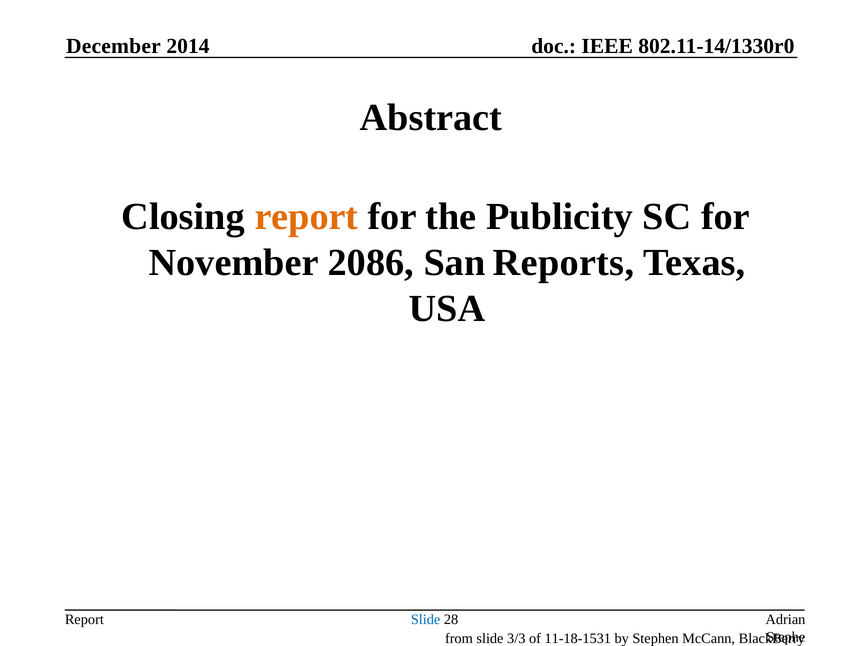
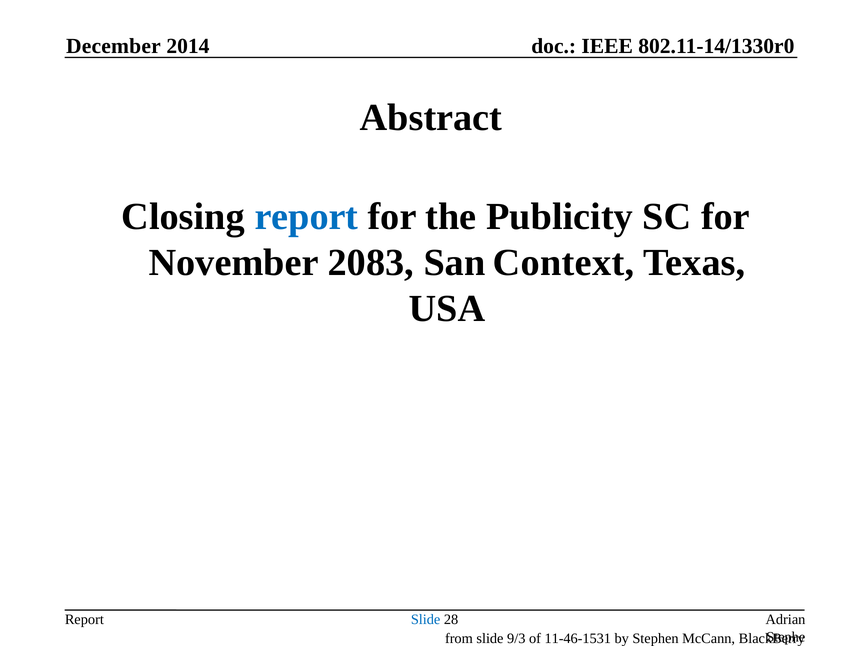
report at (306, 217) colour: orange -> blue
2086: 2086 -> 2083
Reports: Reports -> Context
3/3: 3/3 -> 9/3
11-18-1531: 11-18-1531 -> 11-46-1531
